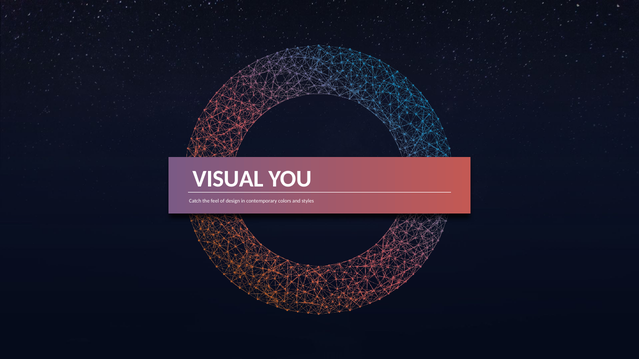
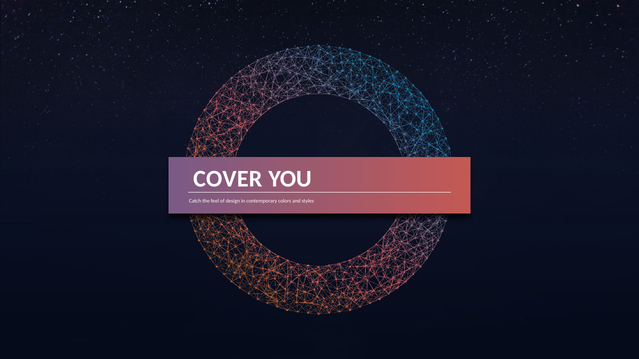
VISUAL: VISUAL -> COVER
